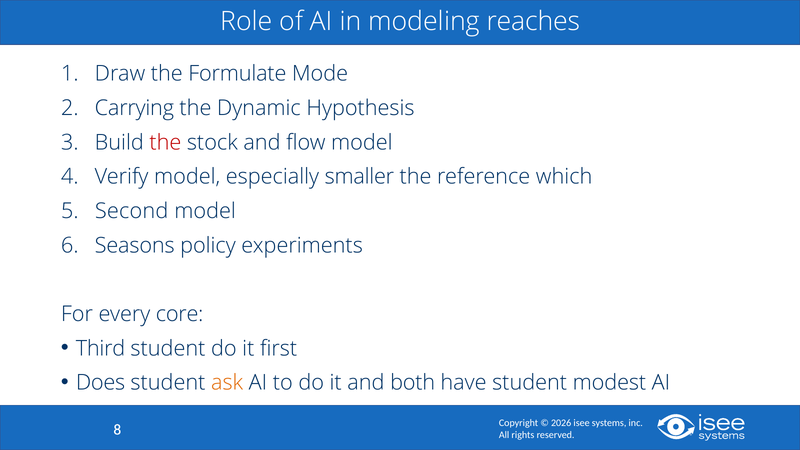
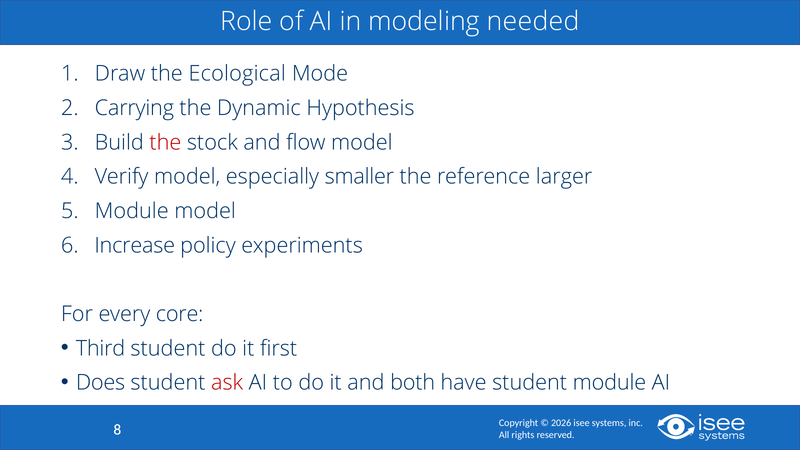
reaches: reaches -> needed
Formulate: Formulate -> Ecological
which: which -> larger
Second at (132, 211): Second -> Module
Seasons: Seasons -> Increase
ask colour: orange -> red
student modest: modest -> module
